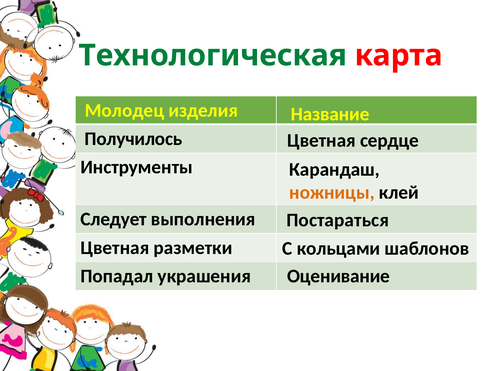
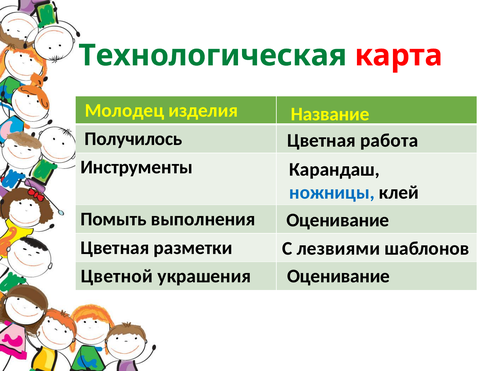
сердце: сердце -> работа
ножницы colour: orange -> blue
Следует: Следует -> Помыть
Постараться at (338, 220): Постараться -> Оценивание
кольцами: кольцами -> лезвиями
Попадал: Попадал -> Цветной
